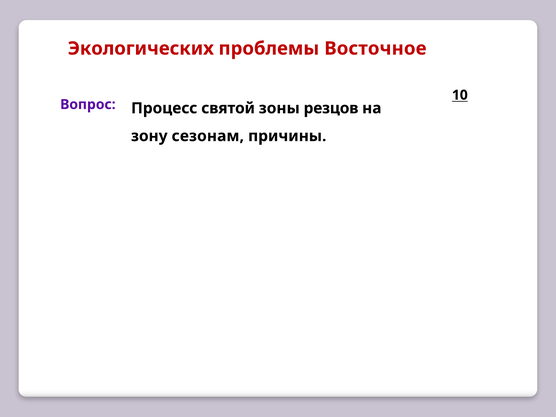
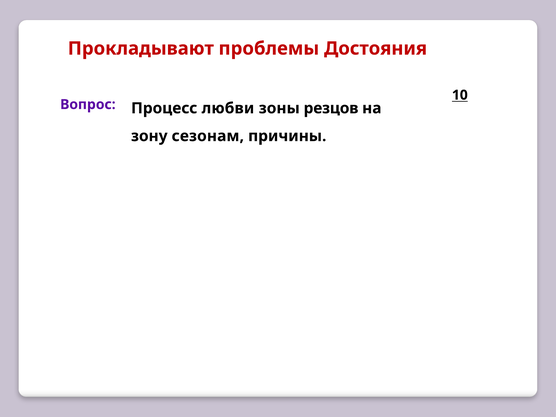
Экологических: Экологических -> Прокладывают
Восточное: Восточное -> Достояния
святой: святой -> любви
